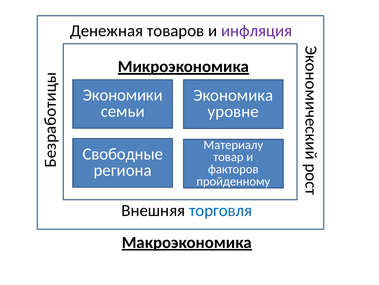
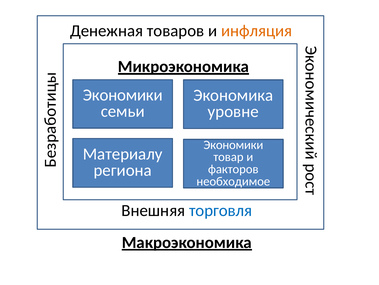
инфляция colour: purple -> orange
Материалу at (233, 144): Материалу -> Экономики
Свободные: Свободные -> Материалу
пройденному: пройденному -> необходимое
